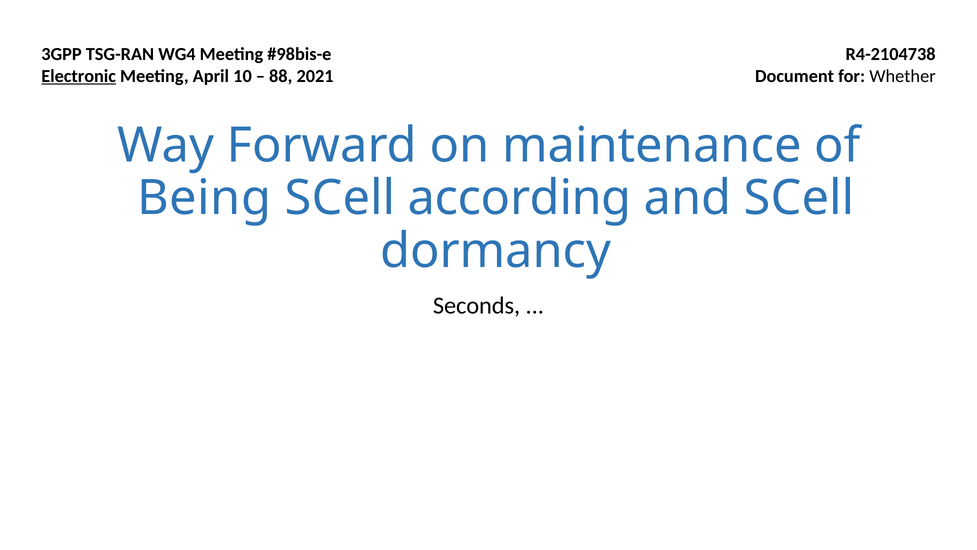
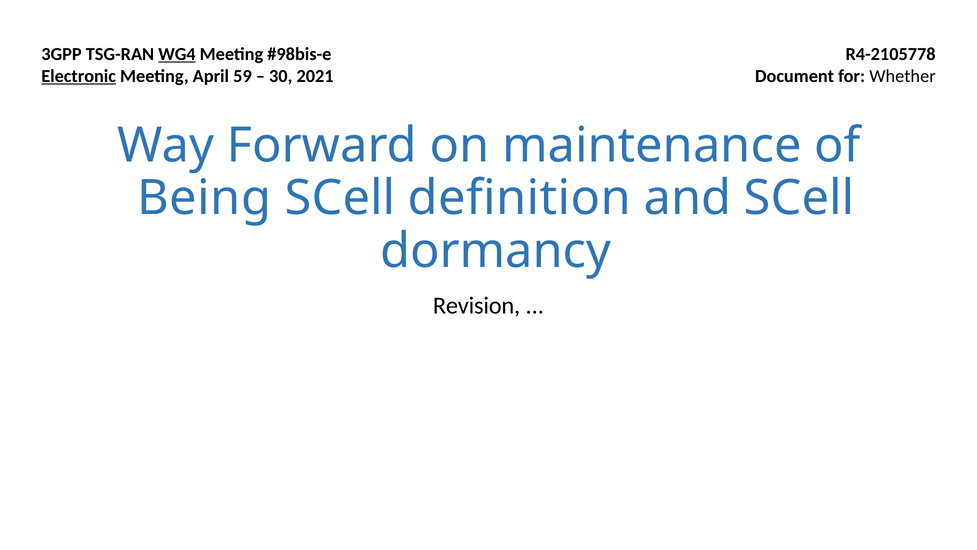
WG4 underline: none -> present
R4-2104738: R4-2104738 -> R4-2105778
10: 10 -> 59
88: 88 -> 30
according: according -> definition
Seconds: Seconds -> Revision
